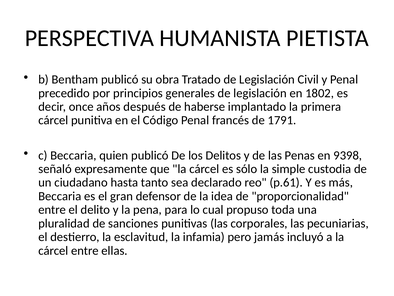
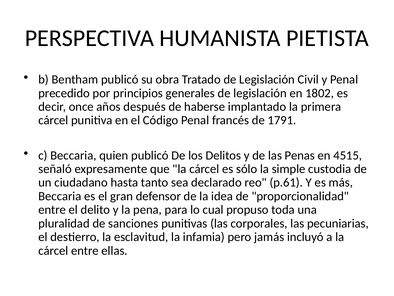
9398: 9398 -> 4515
